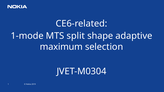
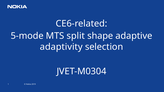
1-mode: 1-mode -> 5-mode
maximum: maximum -> adaptivity
